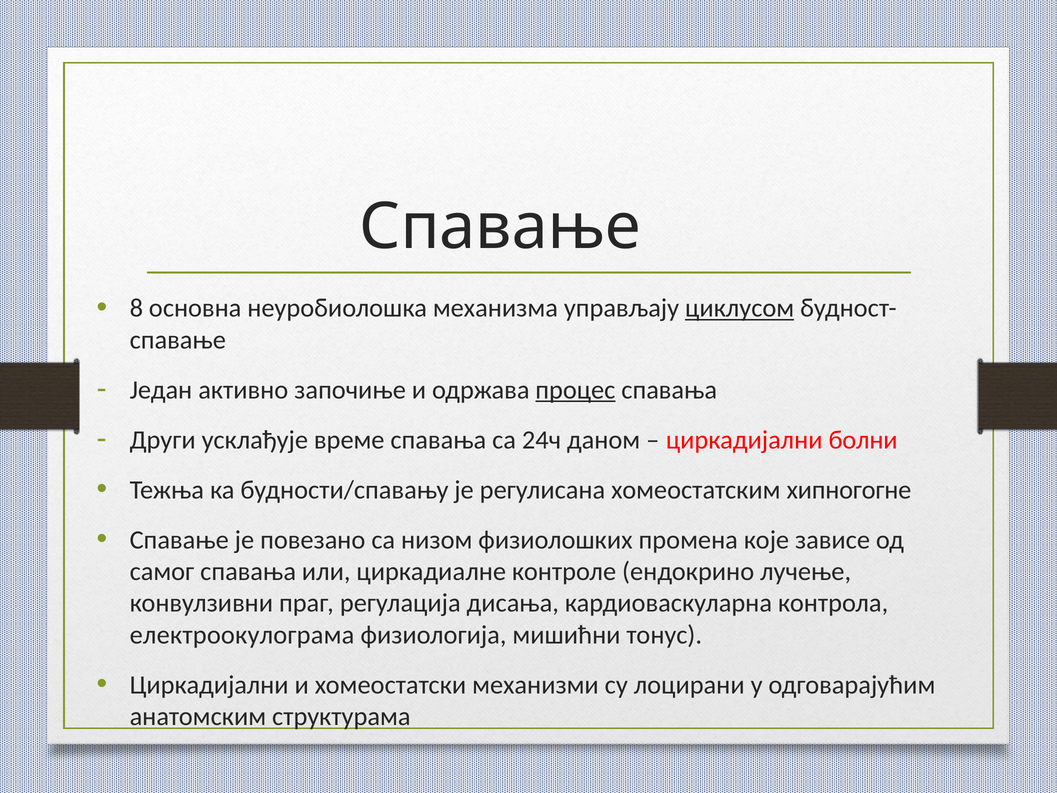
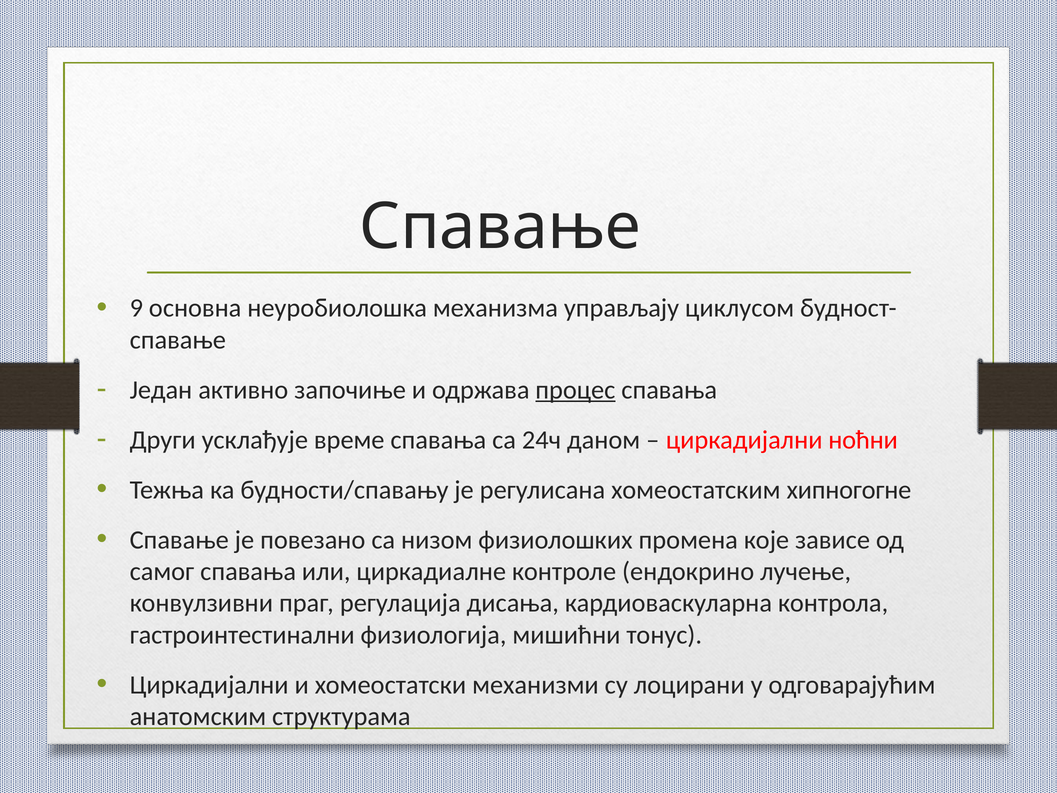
8: 8 -> 9
циклусом underline: present -> none
болни: болни -> ноћни
електроокулограма: електроокулограма -> гастроинтестинални
